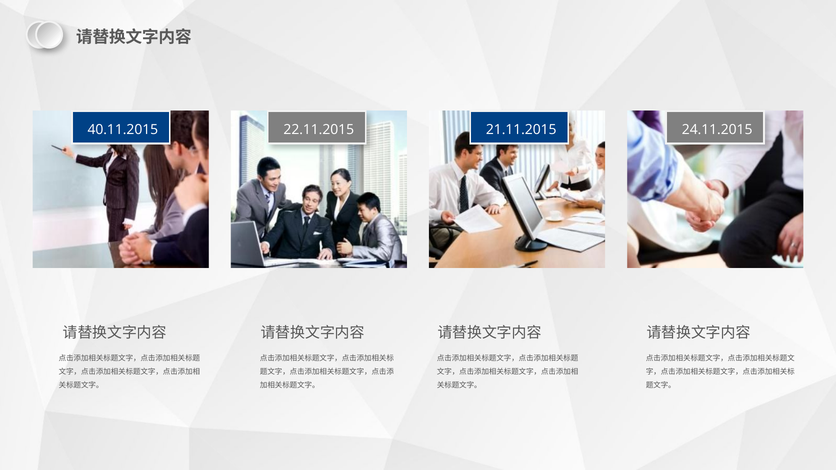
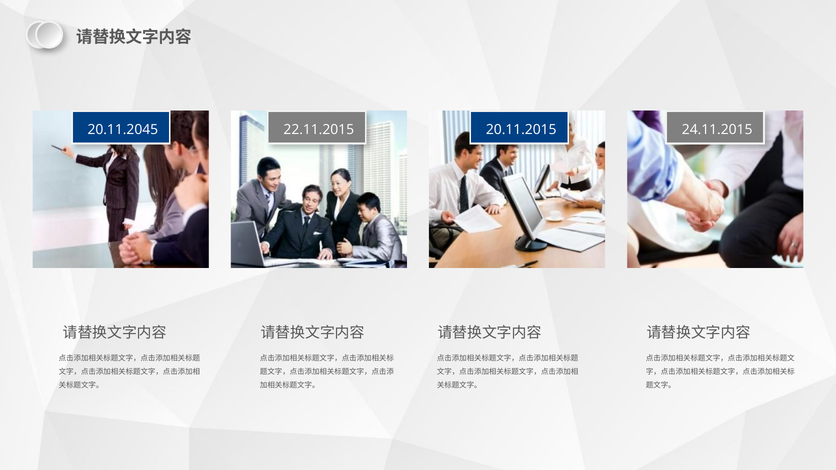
40.11.2015: 40.11.2015 -> 20.11.2045
21.11.2015: 21.11.2015 -> 20.11.2015
